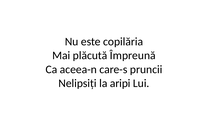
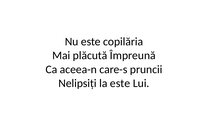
la aripi: aripi -> este
